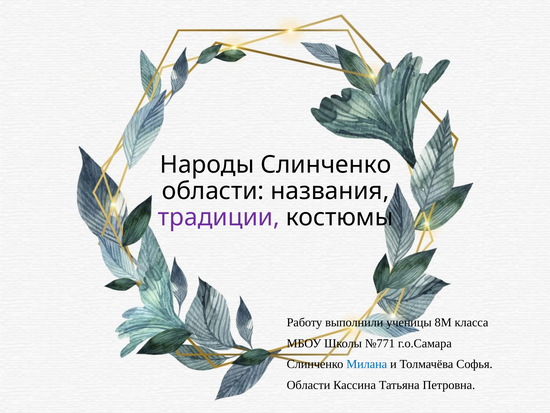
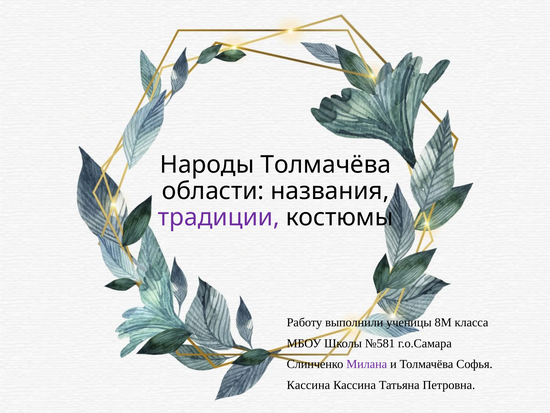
Народы Слинченко: Слинченко -> Толмачёва
№771: №771 -> №581
Милана colour: blue -> purple
Области at (308, 385): Области -> Кассина
